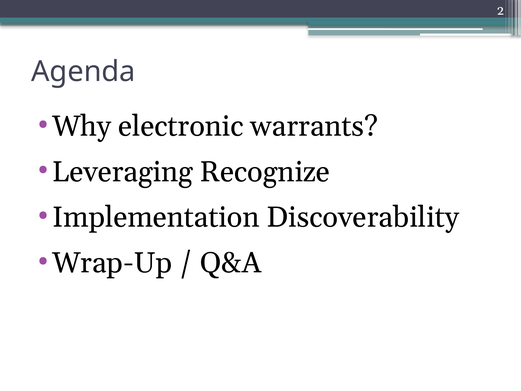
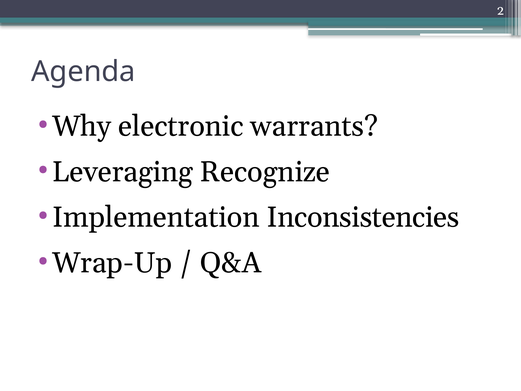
Discoverability: Discoverability -> Inconsistencies
